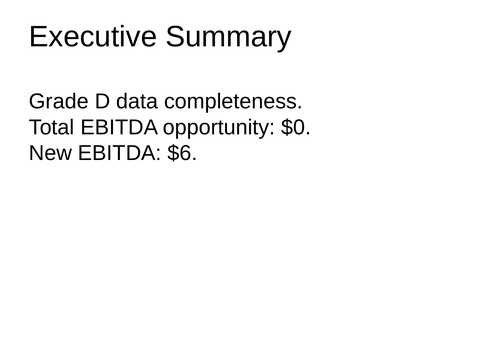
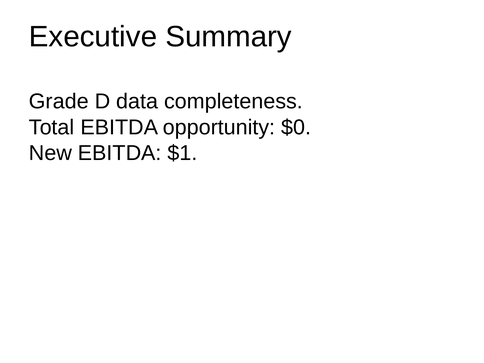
$6: $6 -> $1
